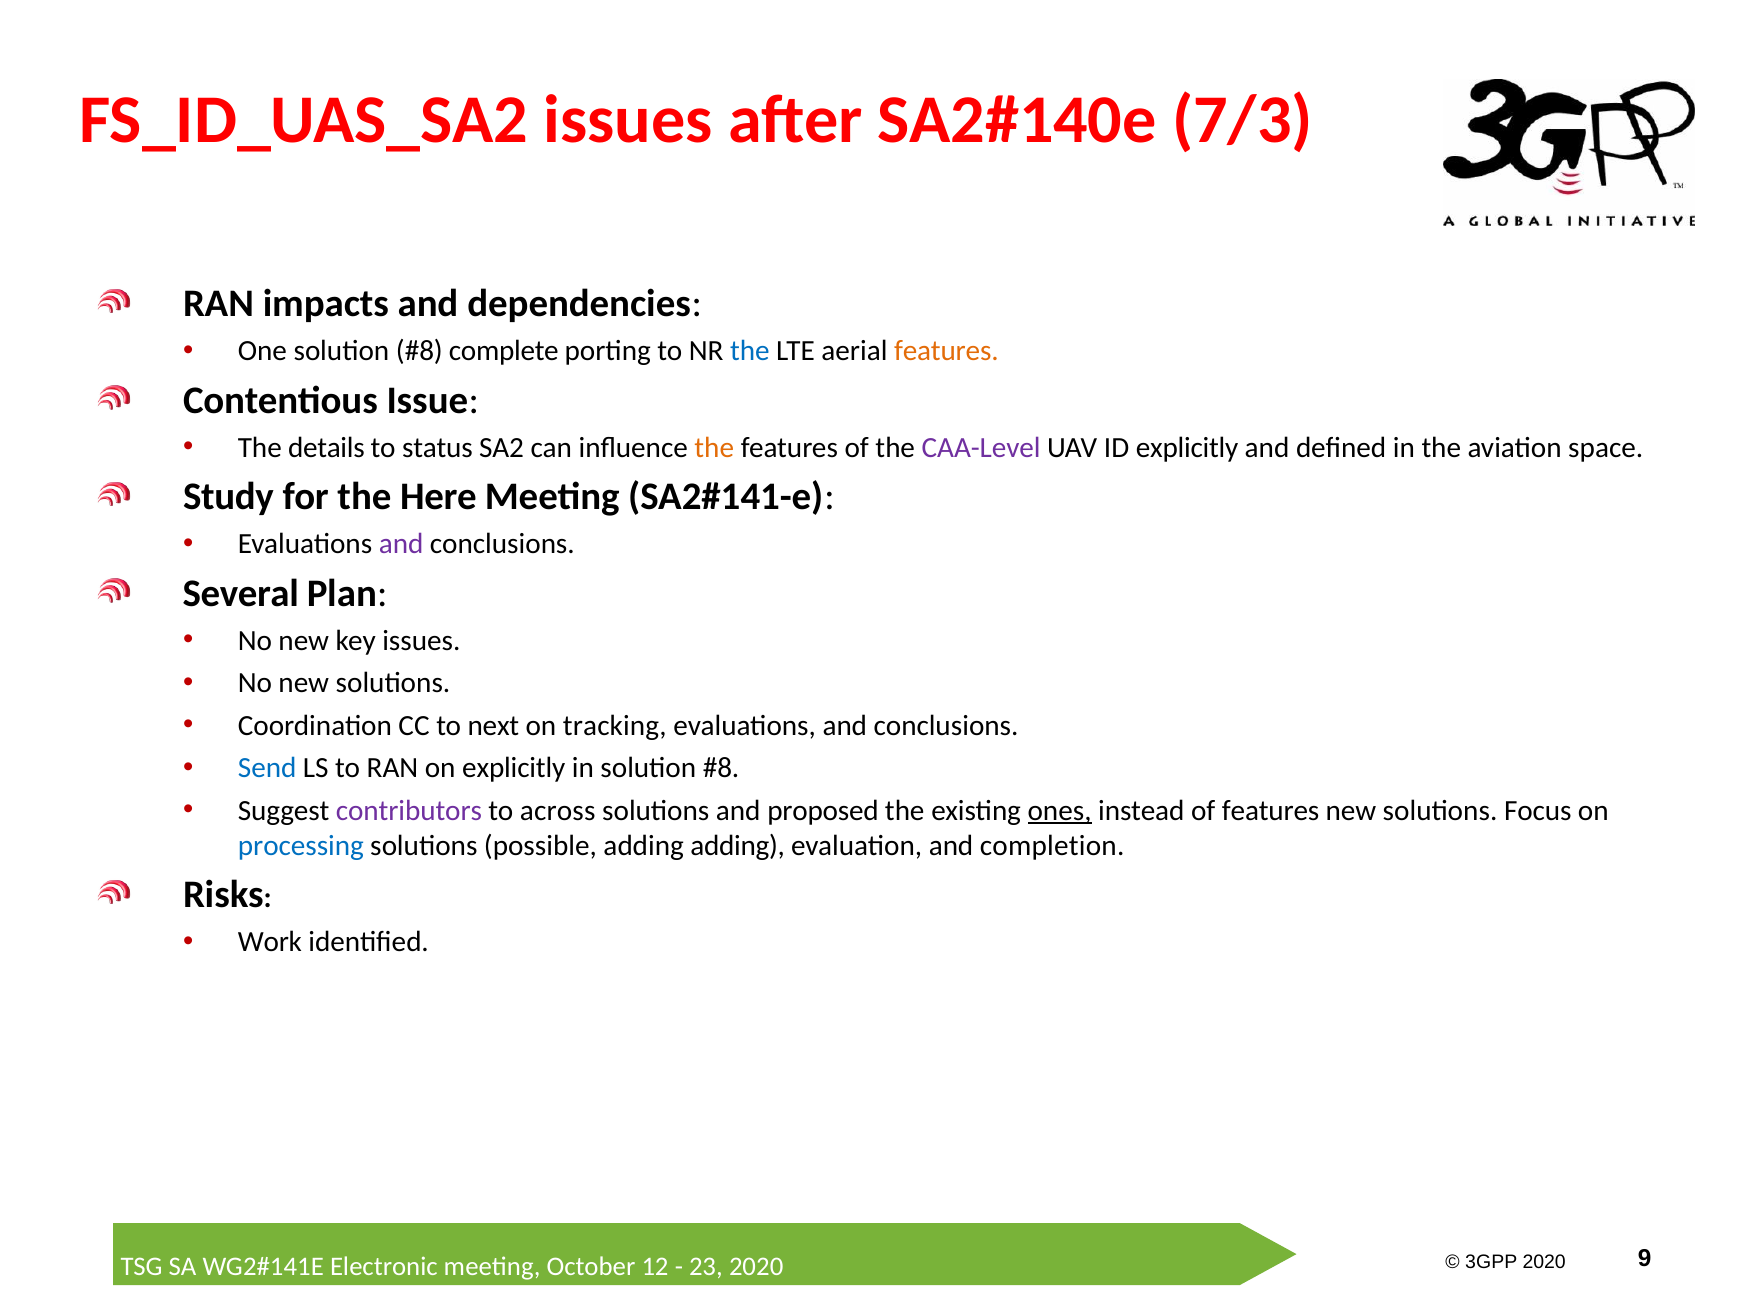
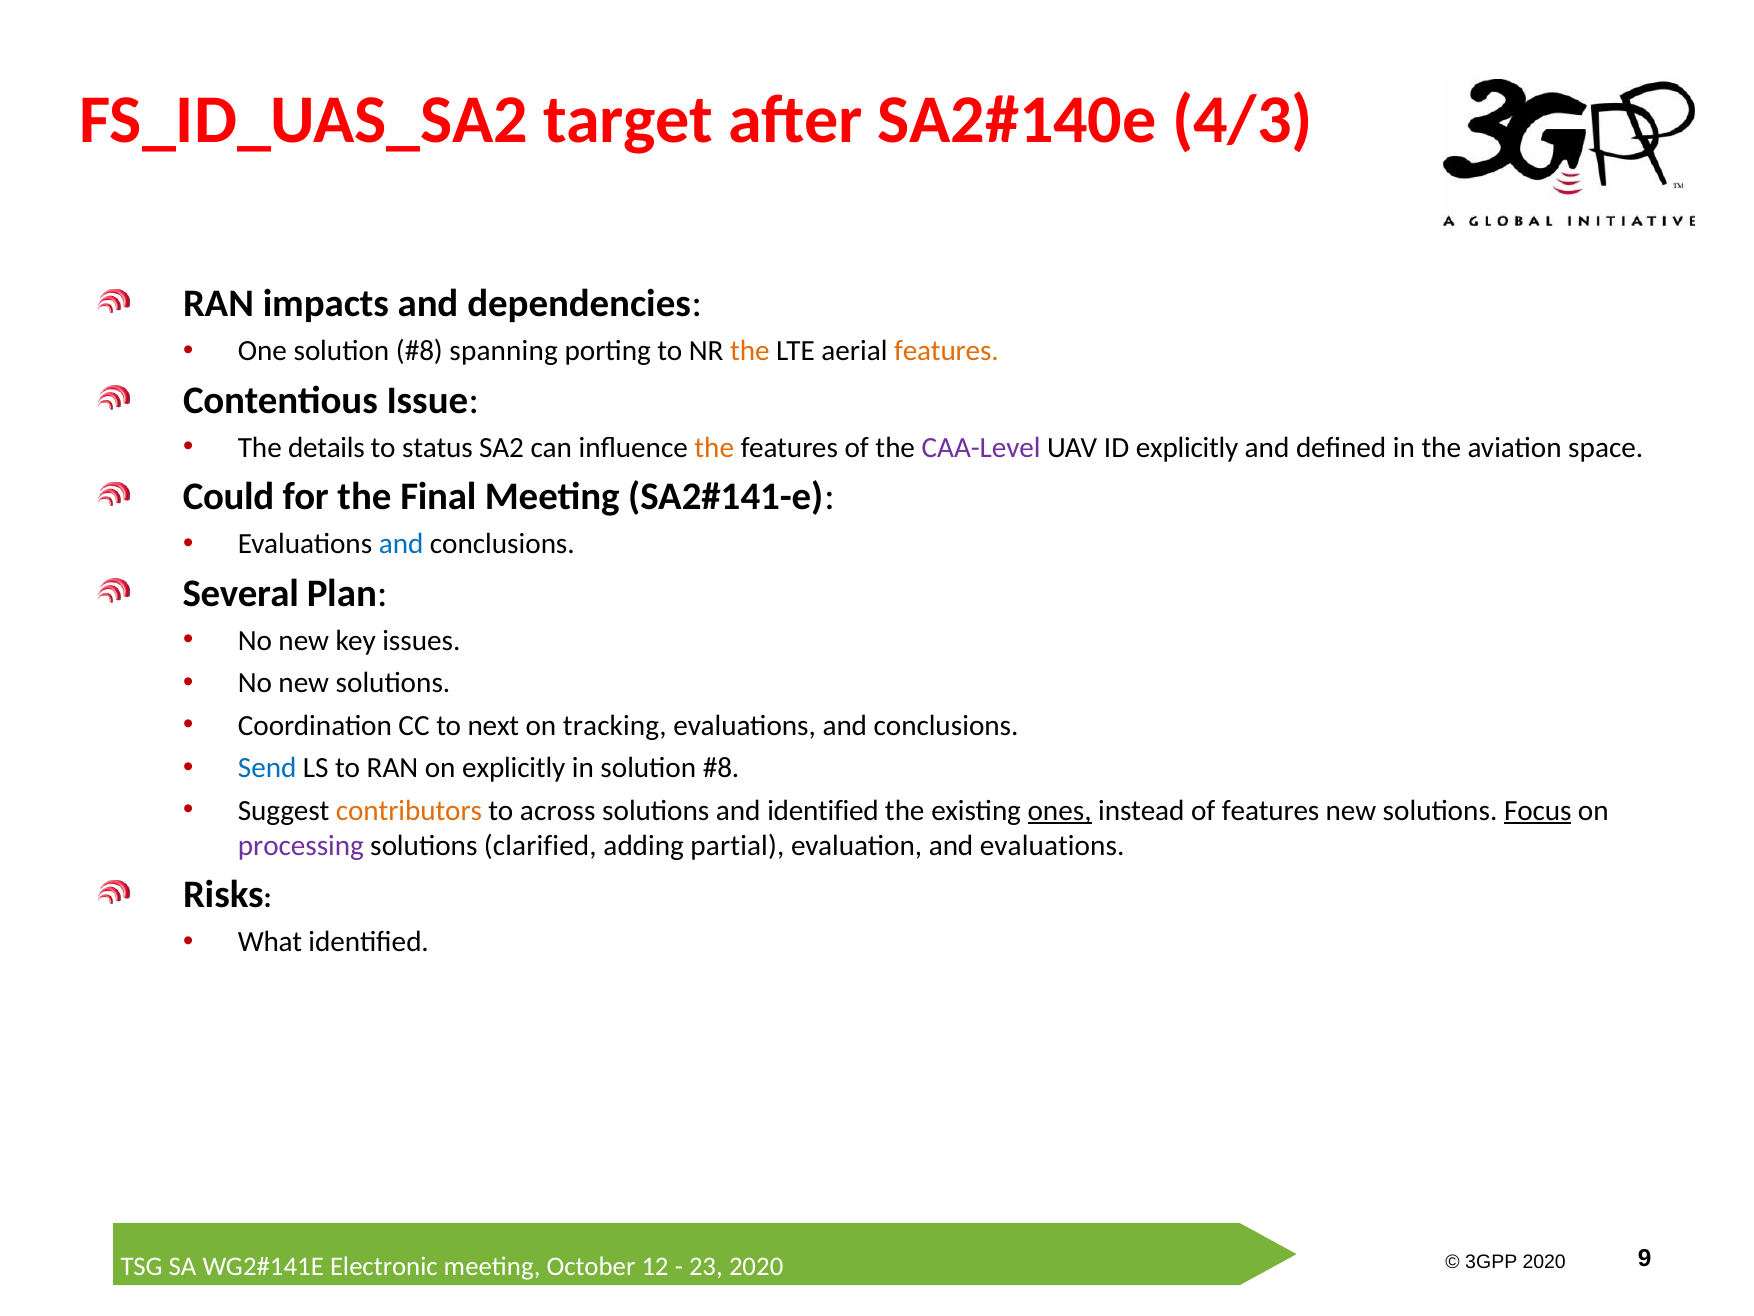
FS_ID_UAS_SA2 issues: issues -> target
7/3: 7/3 -> 4/3
complete: complete -> spanning
the at (750, 351) colour: blue -> orange
Study: Study -> Could
Here: Here -> Final
and at (401, 544) colour: purple -> blue
contributors colour: purple -> orange
and proposed: proposed -> identified
Focus underline: none -> present
processing colour: blue -> purple
possible: possible -> clarified
adding adding: adding -> partial
and completion: completion -> evaluations
Work: Work -> What
